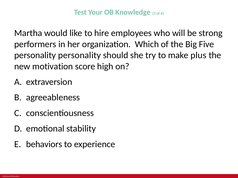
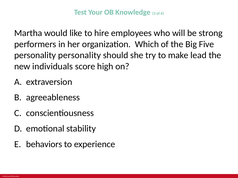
plus: plus -> lead
motivation: motivation -> individuals
